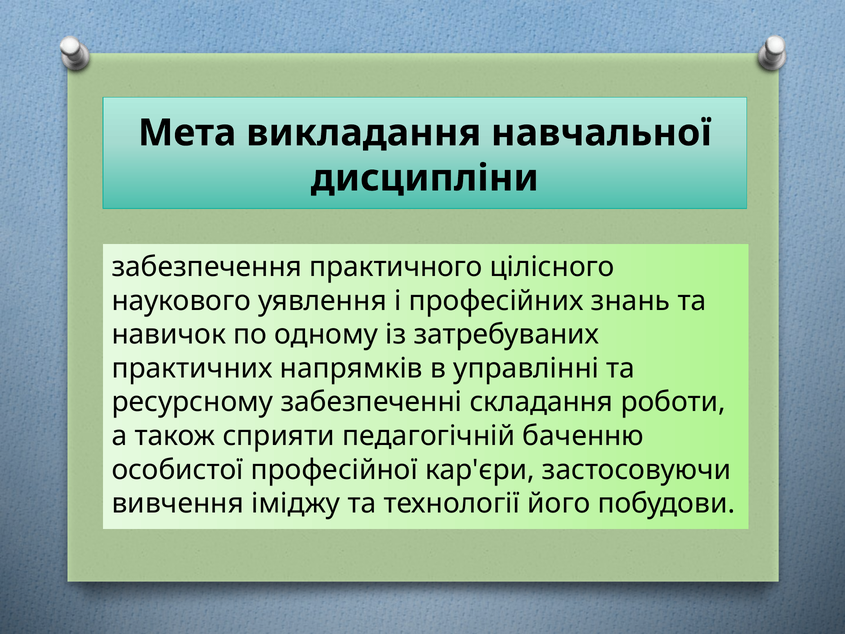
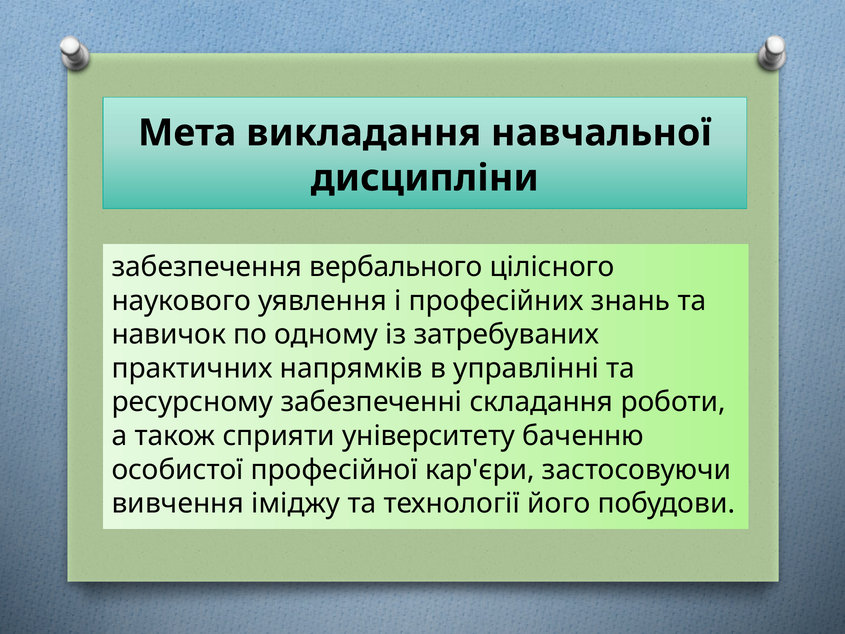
практичного: практичного -> вербального
педагогічній: педагогічній -> університету
